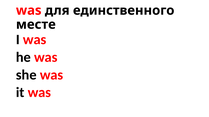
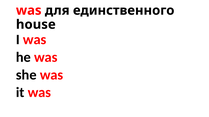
месте: месте -> house
